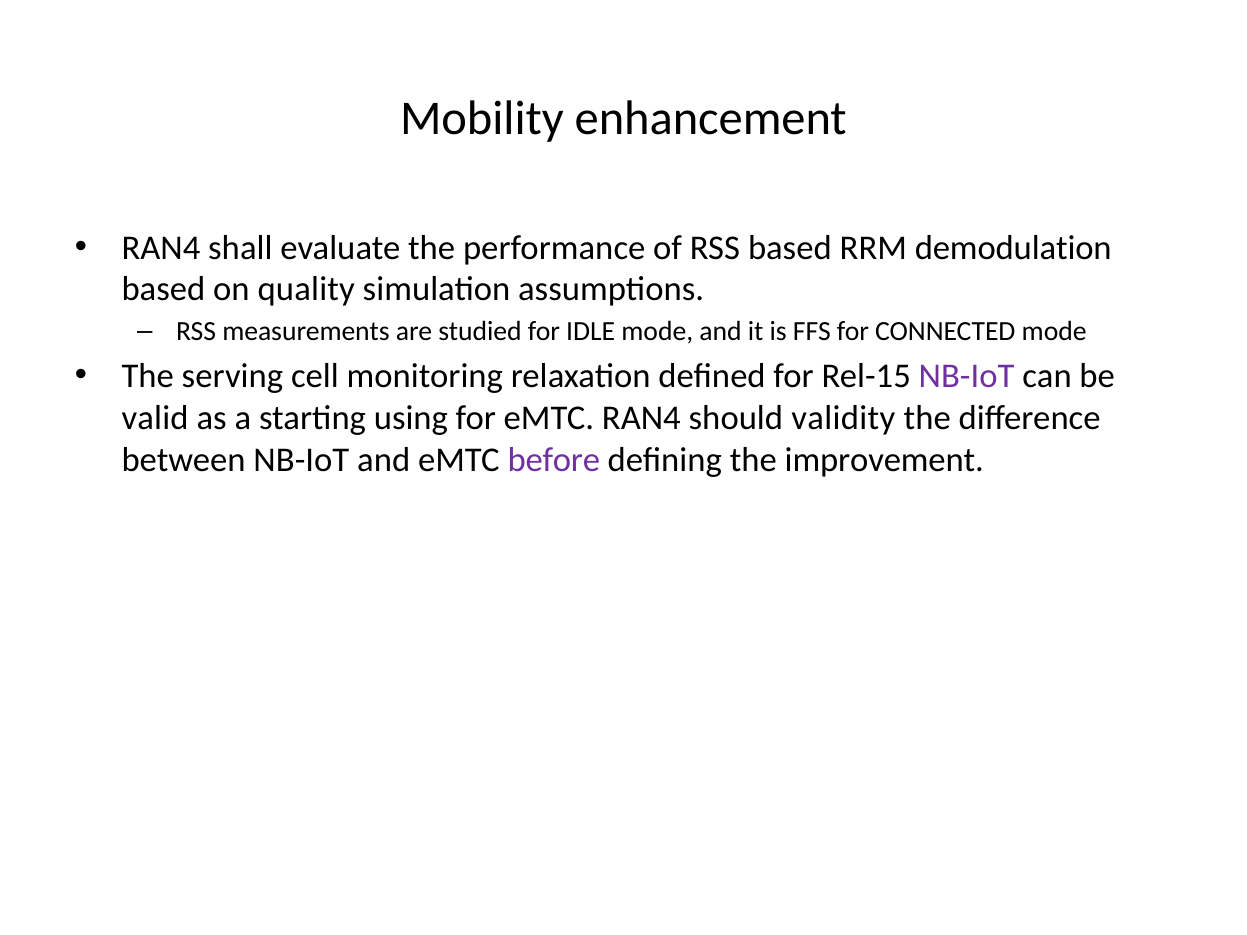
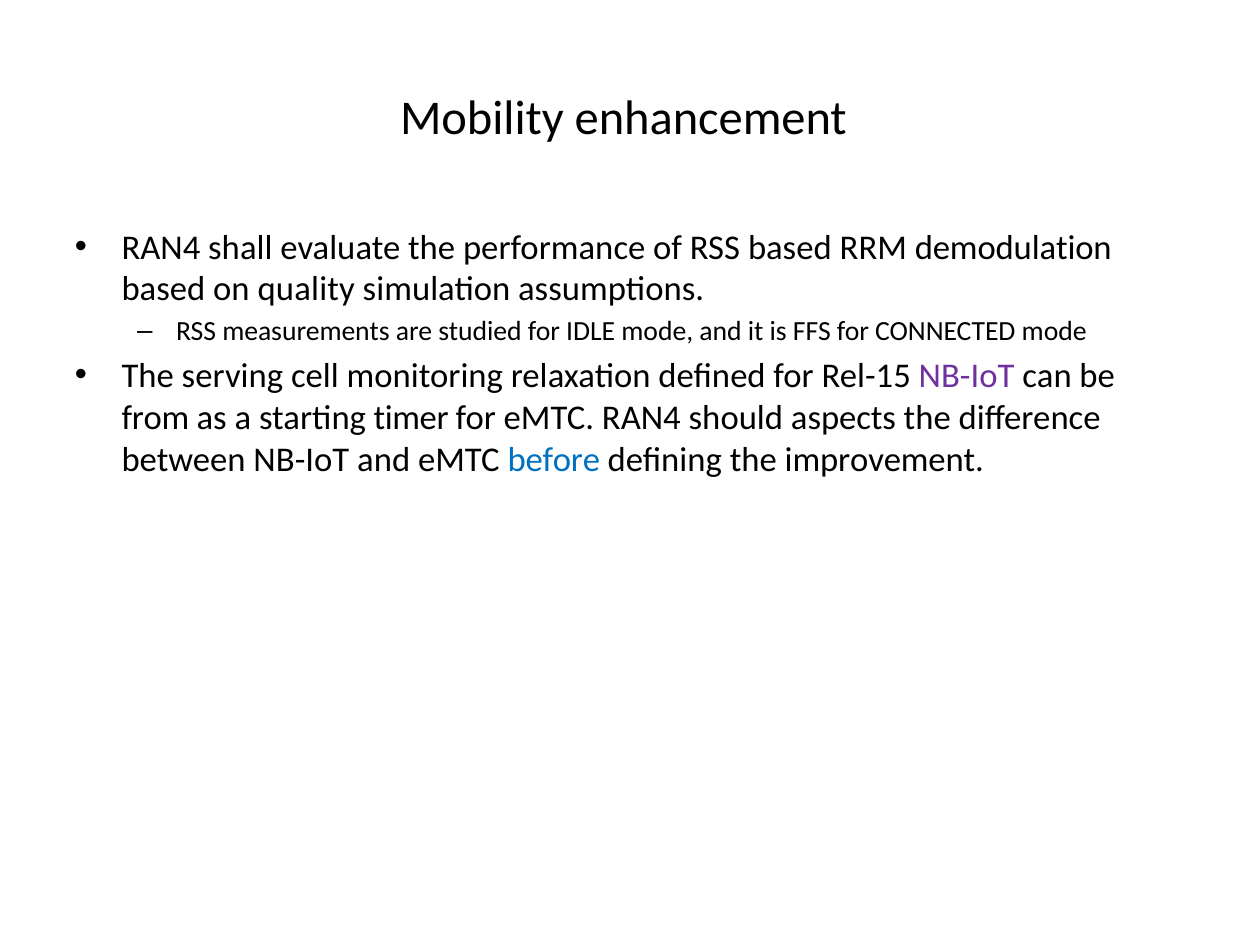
valid: valid -> from
using: using -> timer
validity: validity -> aspects
before colour: purple -> blue
